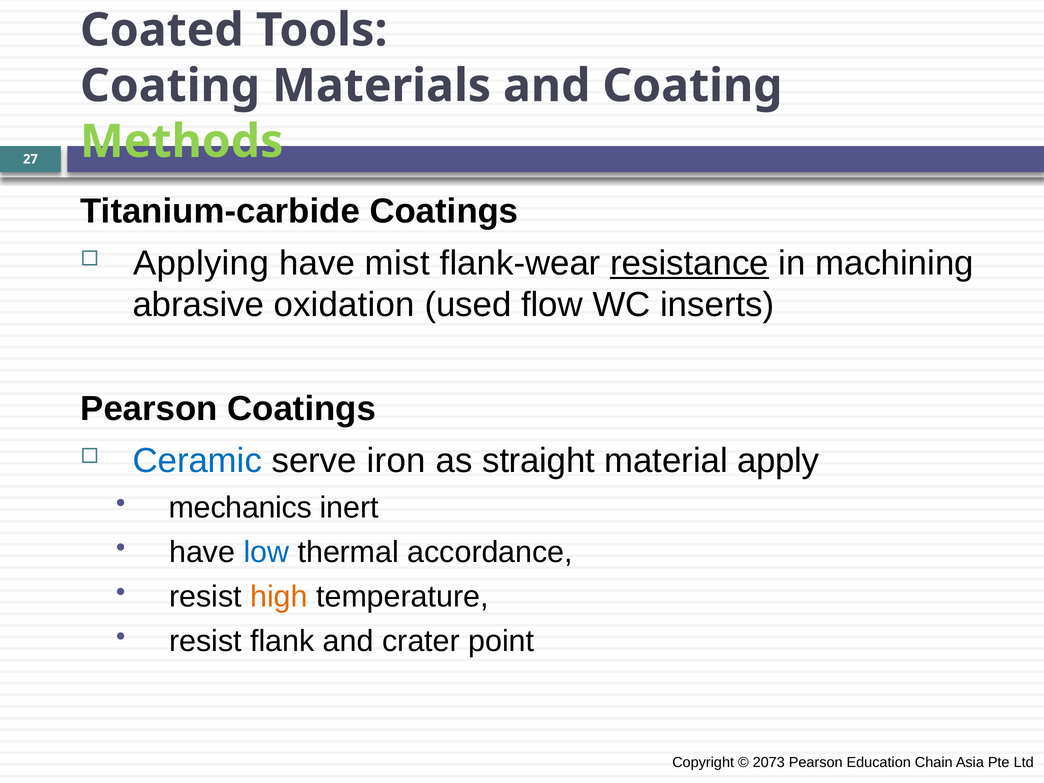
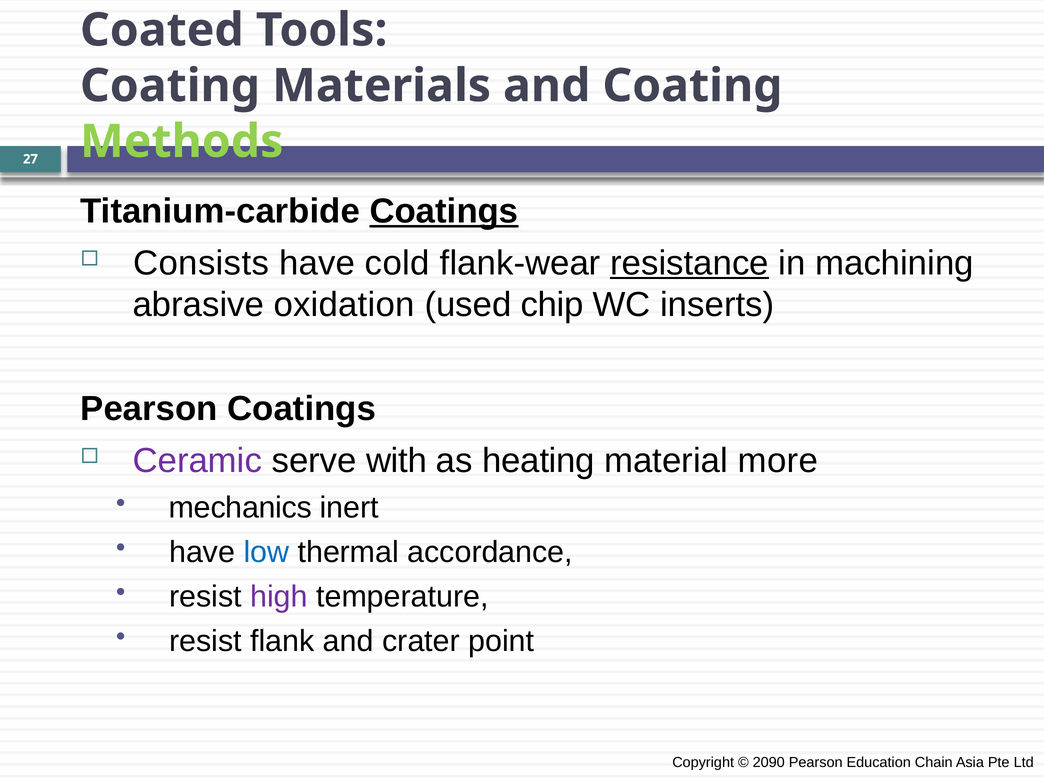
Coatings at (444, 211) underline: none -> present
Applying: Applying -> Consists
mist: mist -> cold
flow: flow -> chip
Ceramic colour: blue -> purple
iron: iron -> with
straight: straight -> heating
apply: apply -> more
high colour: orange -> purple
2073: 2073 -> 2090
